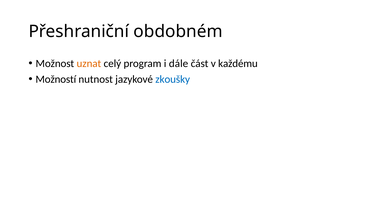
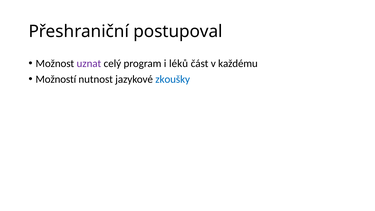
obdobném: obdobném -> postupoval
uznat colour: orange -> purple
dále: dále -> léků
